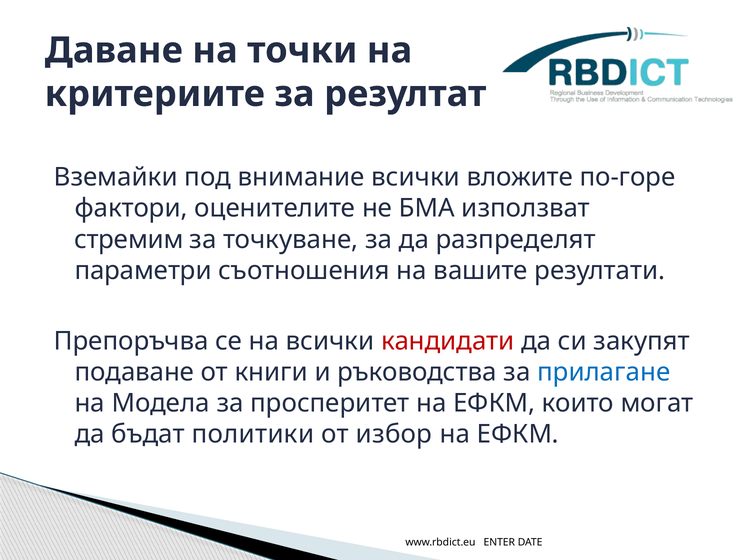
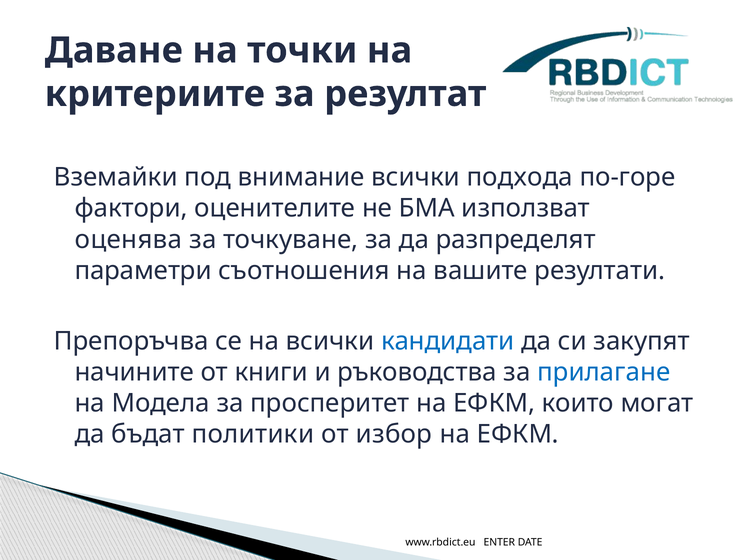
вложите: вложите -> подхода
стремим: стремим -> оценява
кандидати colour: red -> blue
подаване: подаване -> начините
